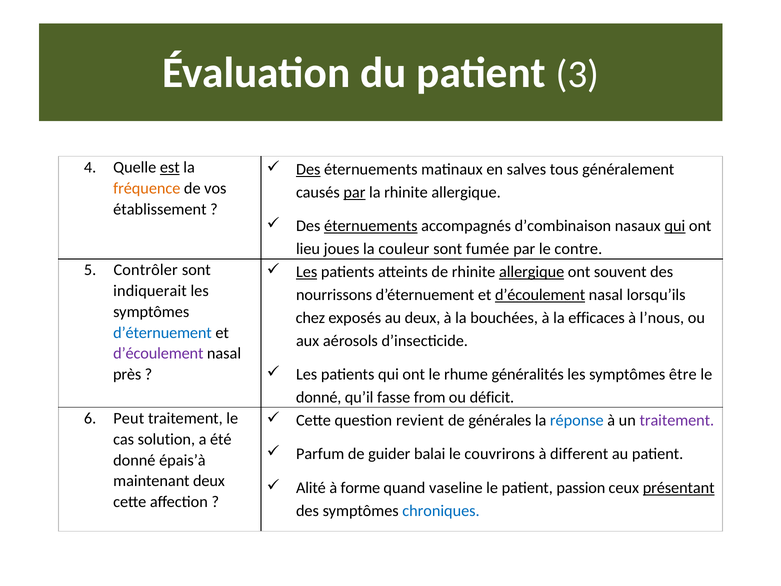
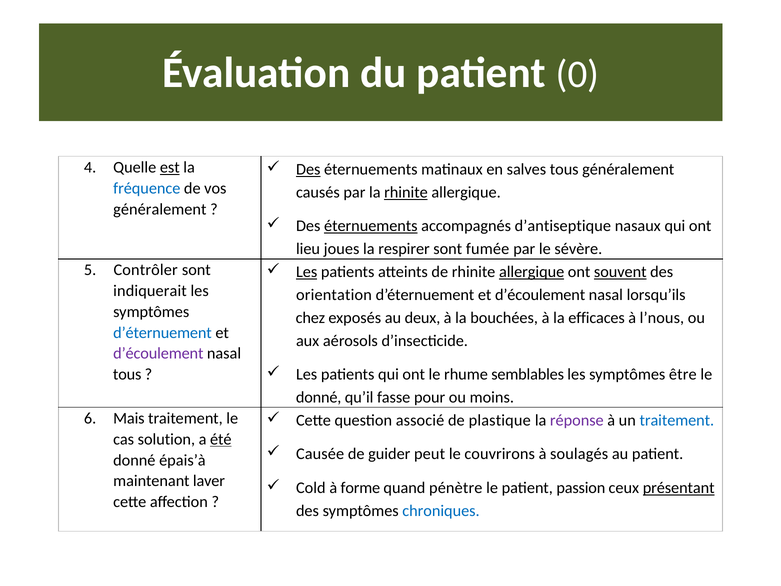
3: 3 -> 0
fréquence colour: orange -> blue
par at (354, 192) underline: present -> none
rhinite at (406, 192) underline: none -> present
établissement at (160, 209): établissement -> généralement
d’combinaison: d’combinaison -> d’antiseptique
qui at (675, 226) underline: present -> none
couleur: couleur -> respirer
contre: contre -> sévère
souvent underline: none -> present
nourrissons: nourrissons -> orientation
d’écoulement at (540, 295) underline: present -> none
généralités: généralités -> semblables
près at (127, 374): près -> tous
from: from -> pour
déficit: déficit -> moins
Peut: Peut -> Mais
revient: revient -> associé
générales: générales -> plastique
réponse colour: blue -> purple
traitement at (677, 420) colour: purple -> blue
été underline: none -> present
Parfum: Parfum -> Causée
balai: balai -> peut
different: different -> soulagés
maintenant deux: deux -> laver
Alité: Alité -> Cold
vaseline: vaseline -> pénètre
